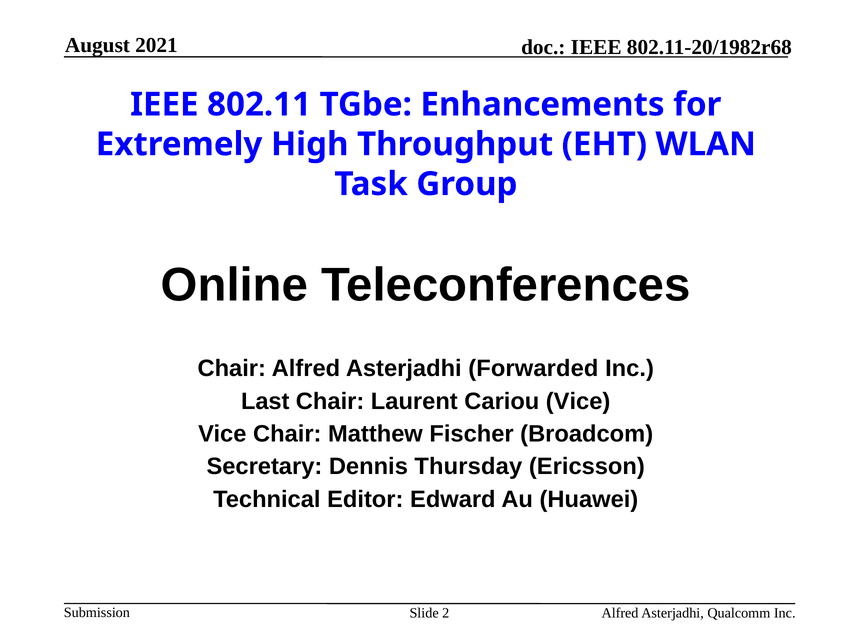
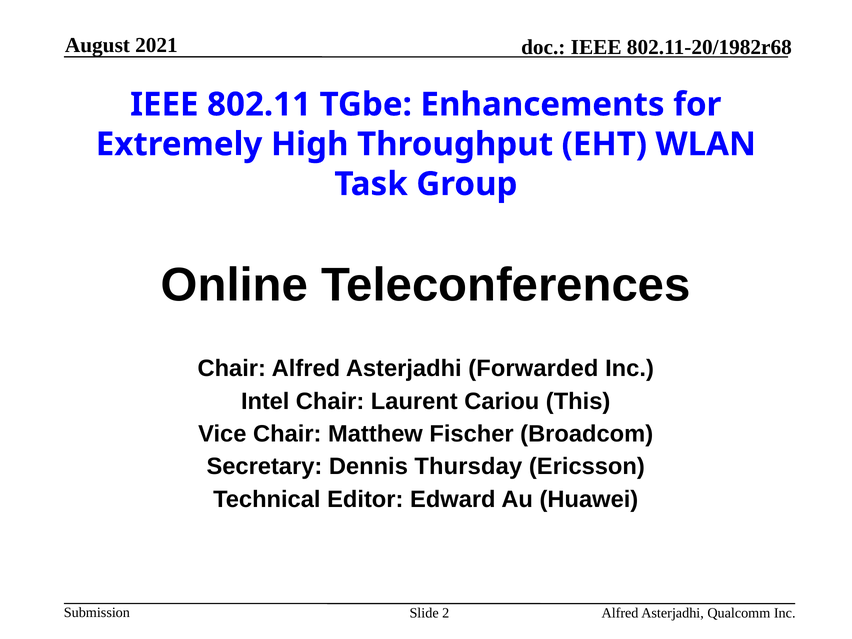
Last: Last -> Intel
Cariou Vice: Vice -> This
